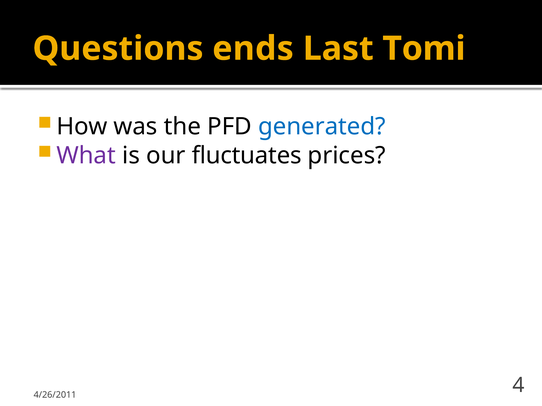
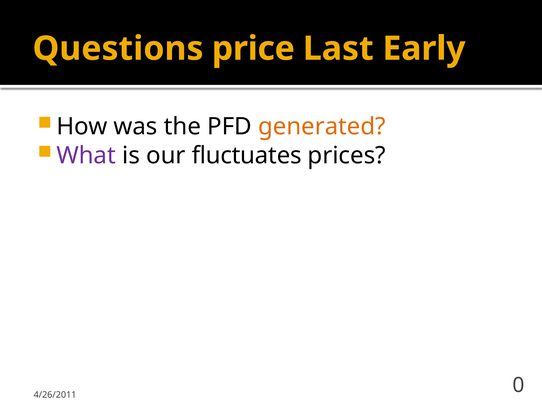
ends: ends -> price
Tomi: Tomi -> Early
generated colour: blue -> orange
4: 4 -> 0
